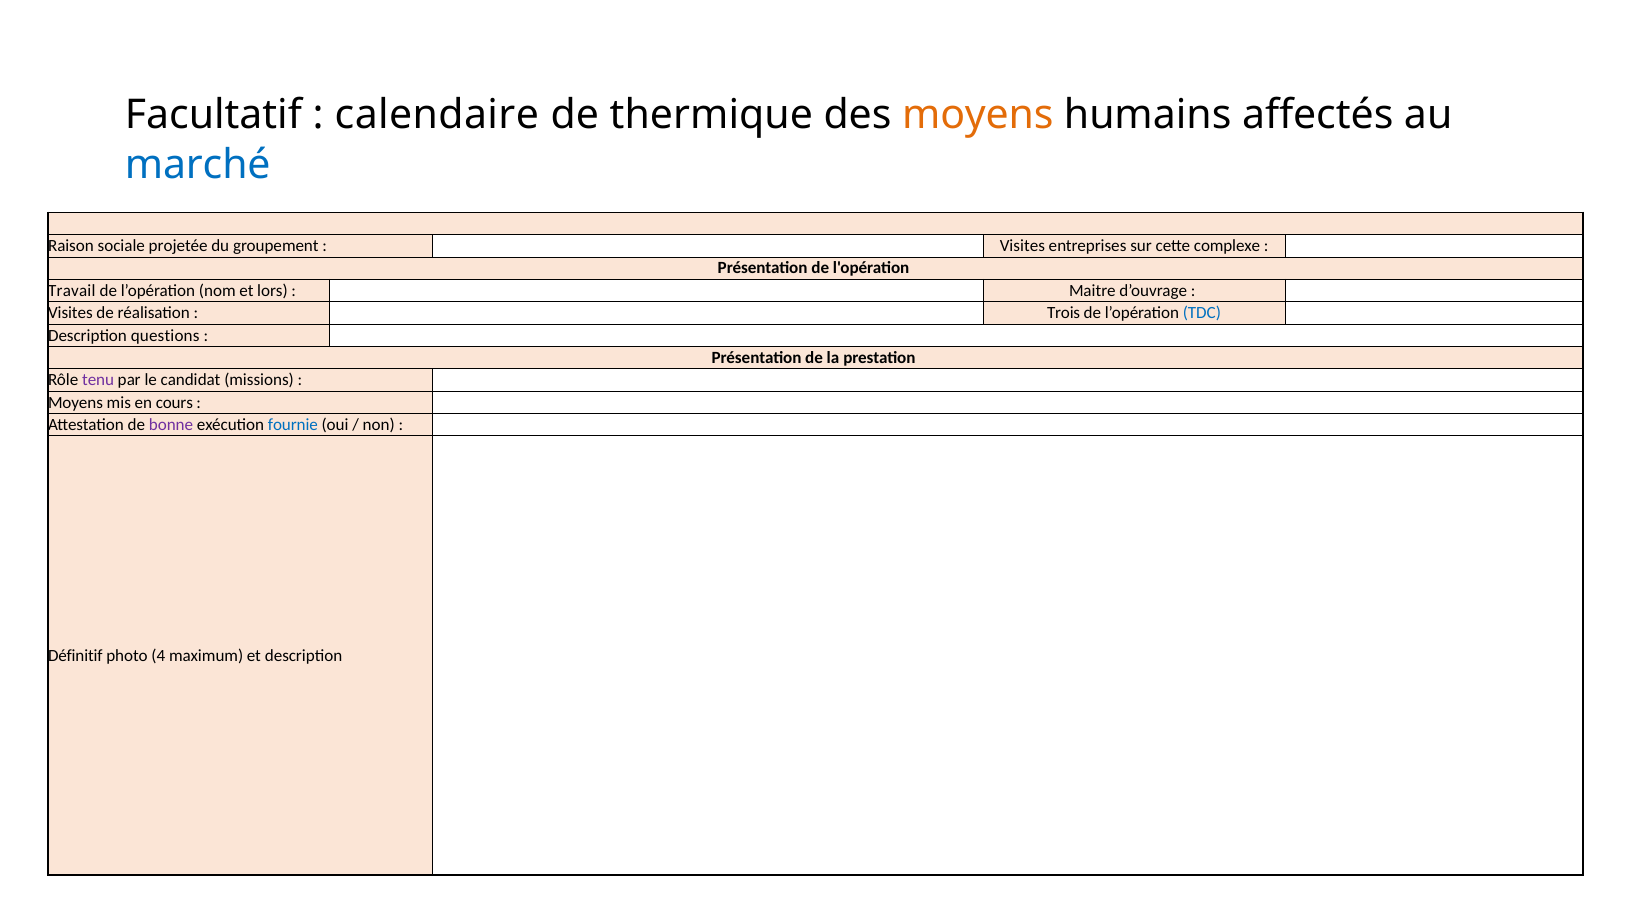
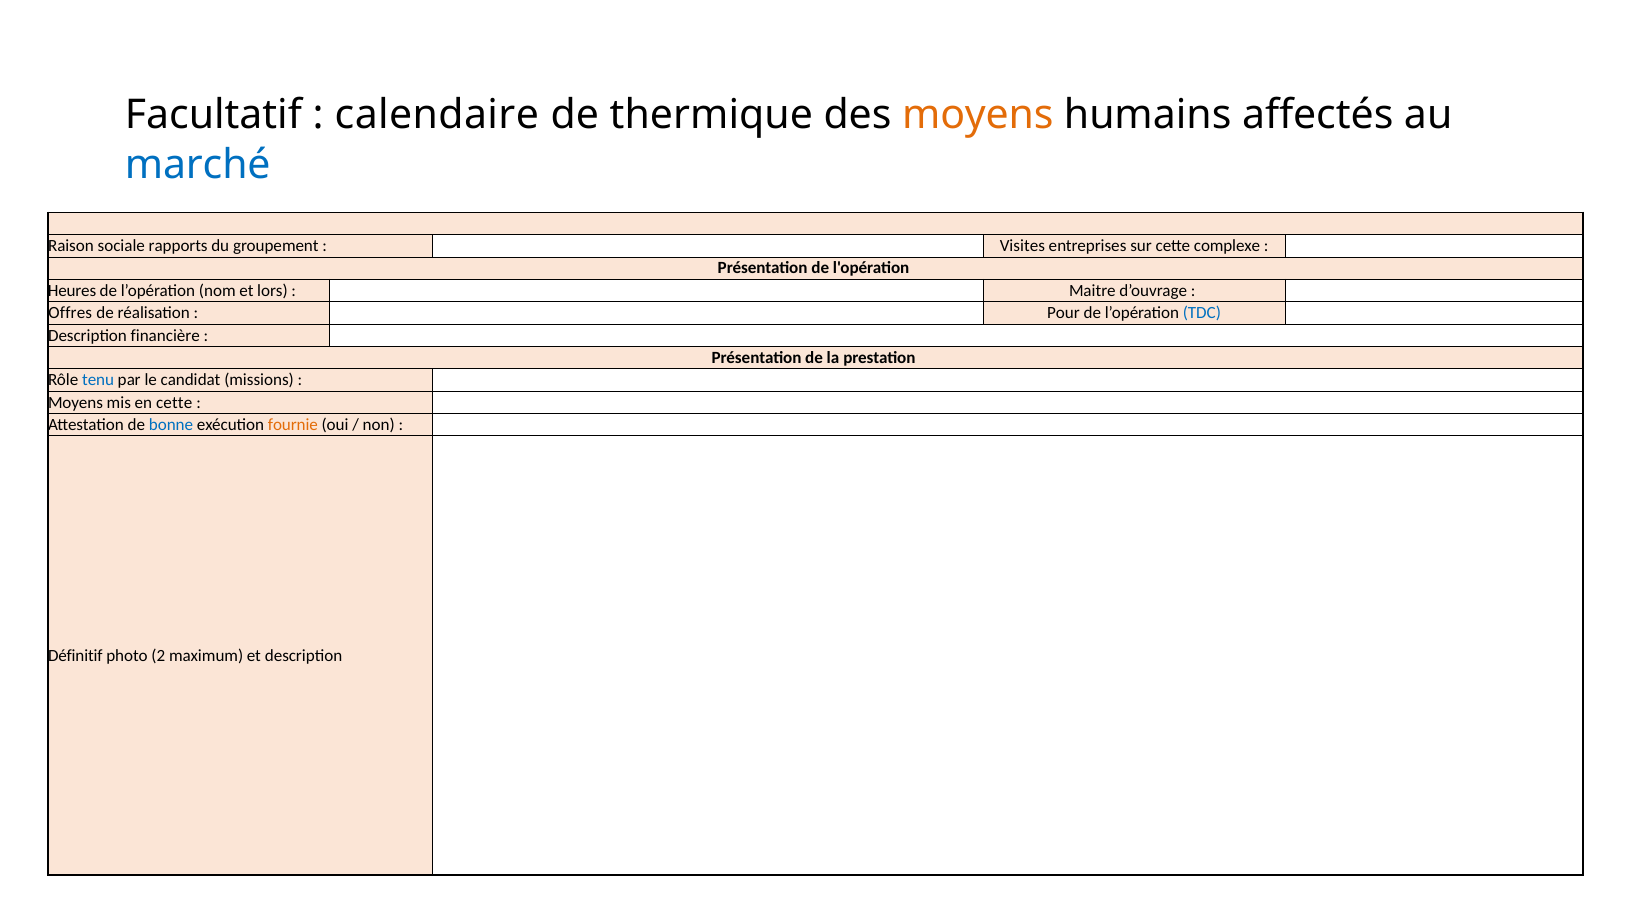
projetée: projetée -> rapports
Travail: Travail -> Heures
Visites at (70, 313): Visites -> Offres
Trois: Trois -> Pour
questions: questions -> financière
tenu colour: purple -> blue
en cours: cours -> cette
bonne colour: purple -> blue
fournie colour: blue -> orange
4: 4 -> 2
